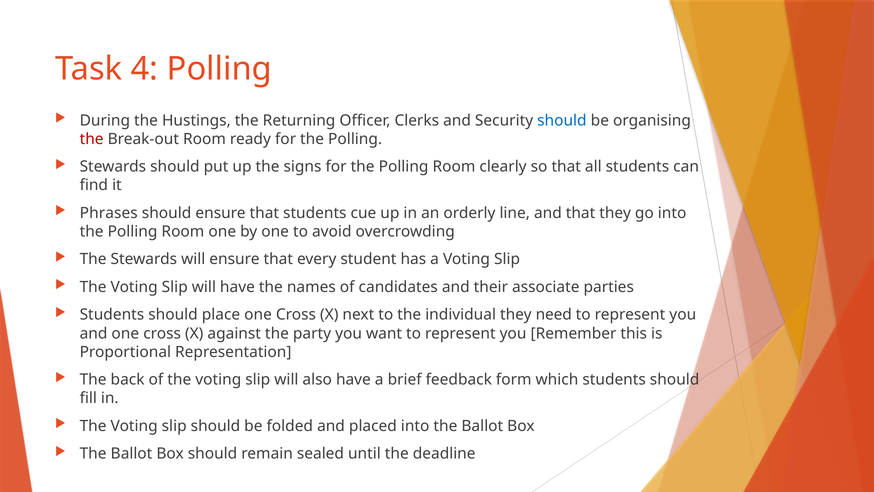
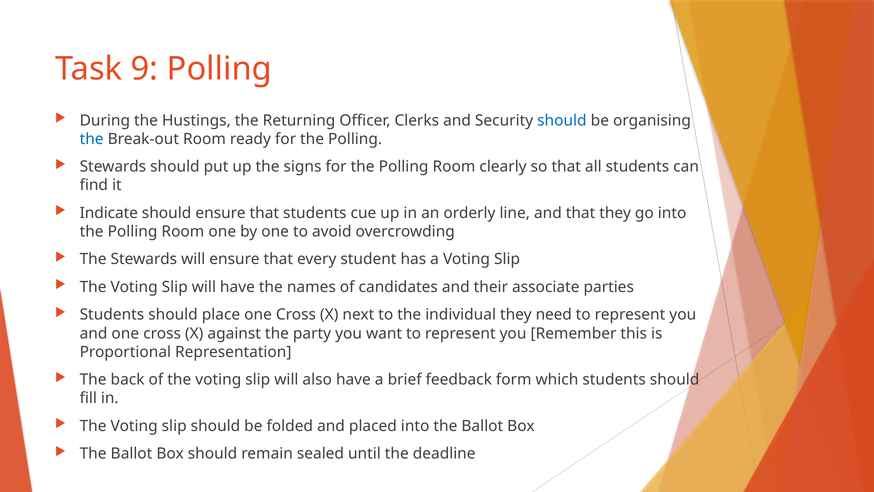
4: 4 -> 9
the at (92, 139) colour: red -> blue
Phrases: Phrases -> Indicate
